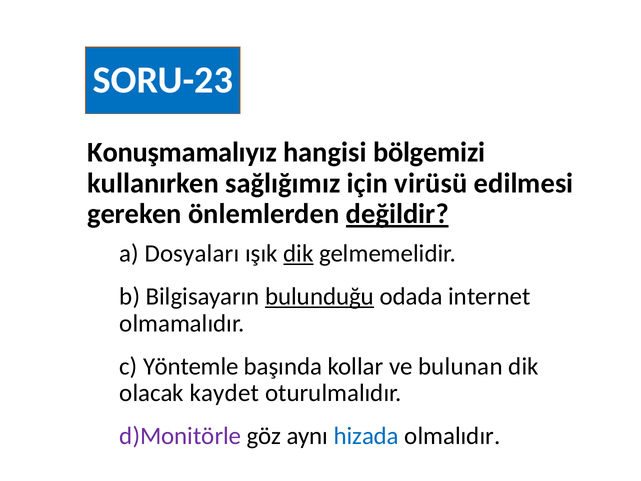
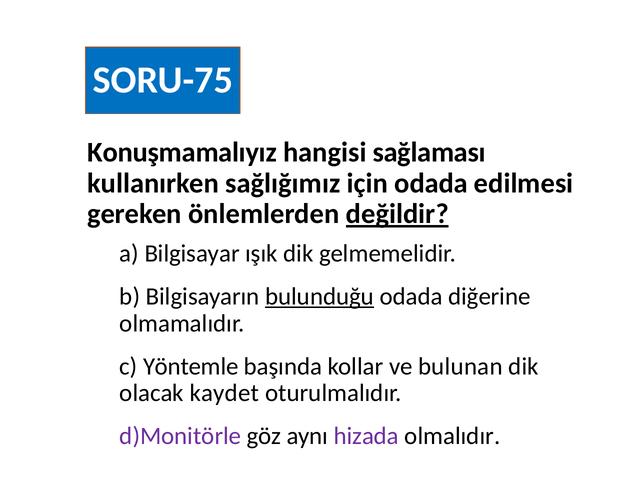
SORU-23: SORU-23 -> SORU-75
bölgemizi: bölgemizi -> sağlaması
için virüsü: virüsü -> odada
Dosyaları: Dosyaları -> Bilgisayar
dik at (298, 253) underline: present -> none
internet: internet -> diğerine
hizada colour: blue -> purple
